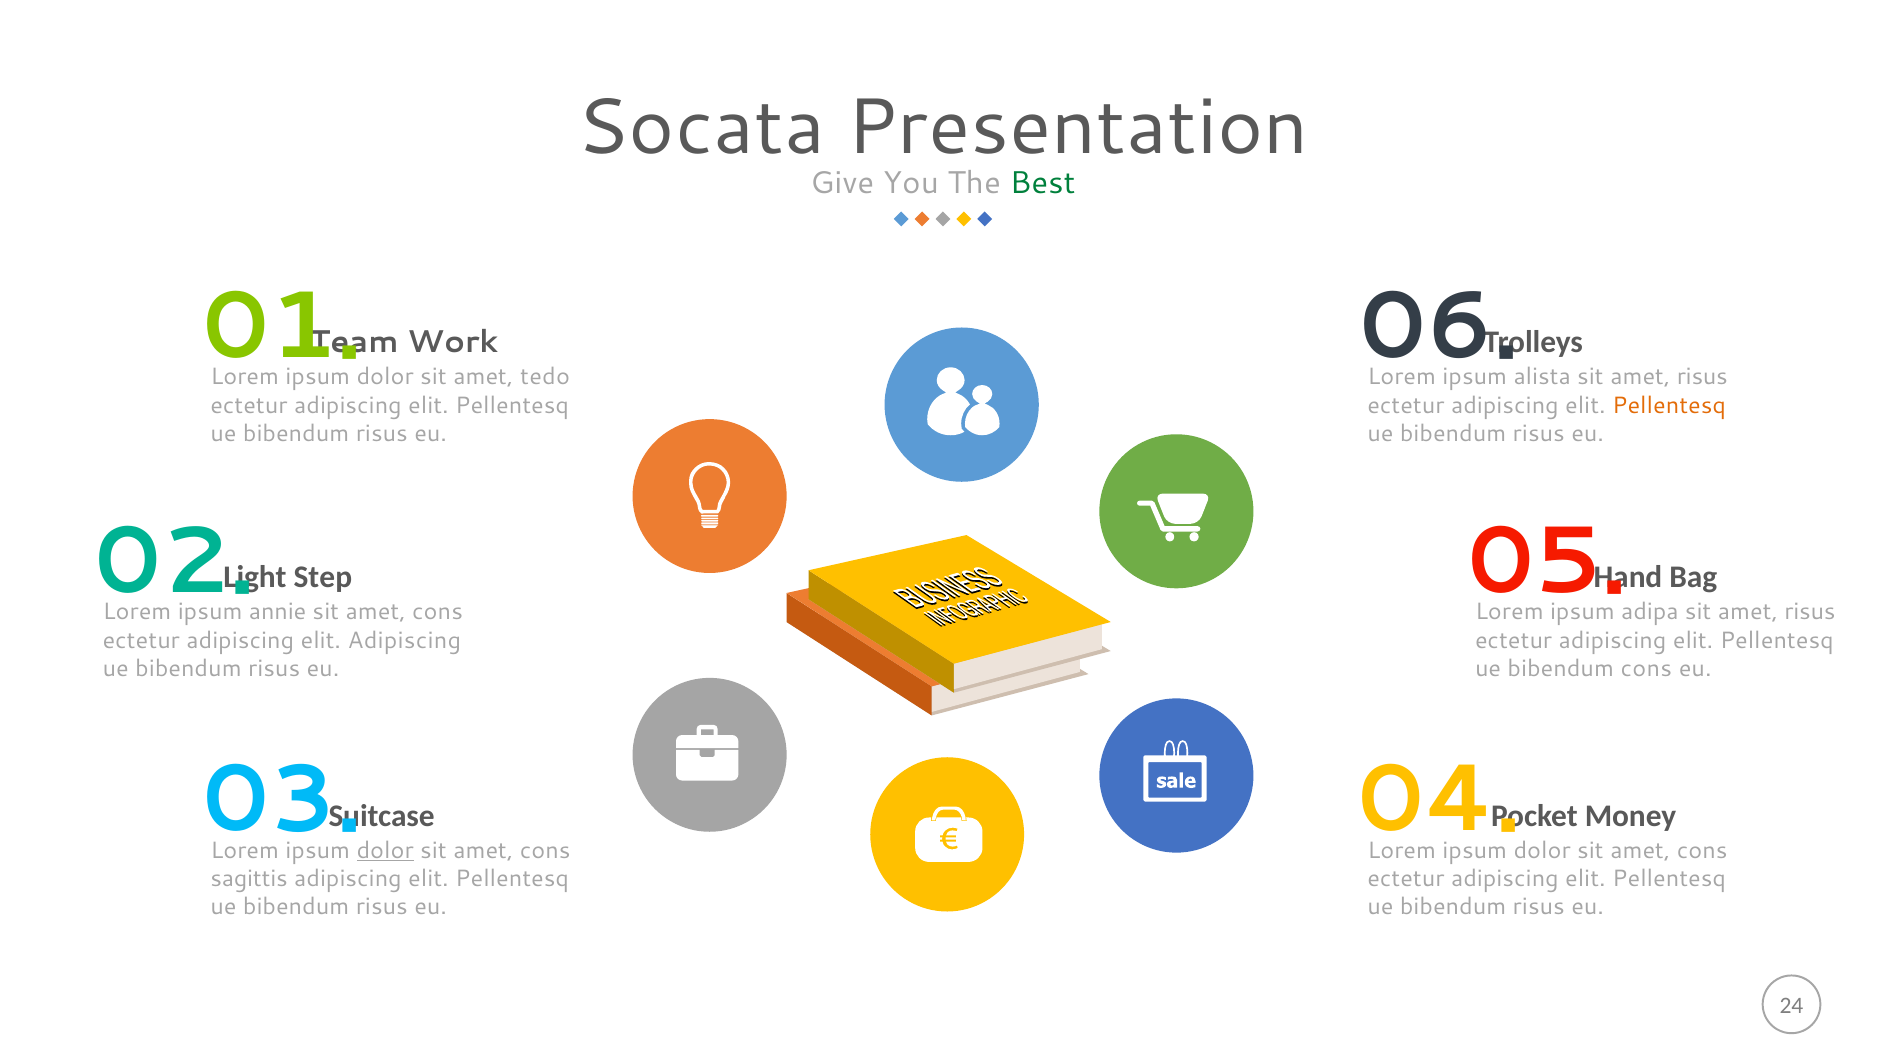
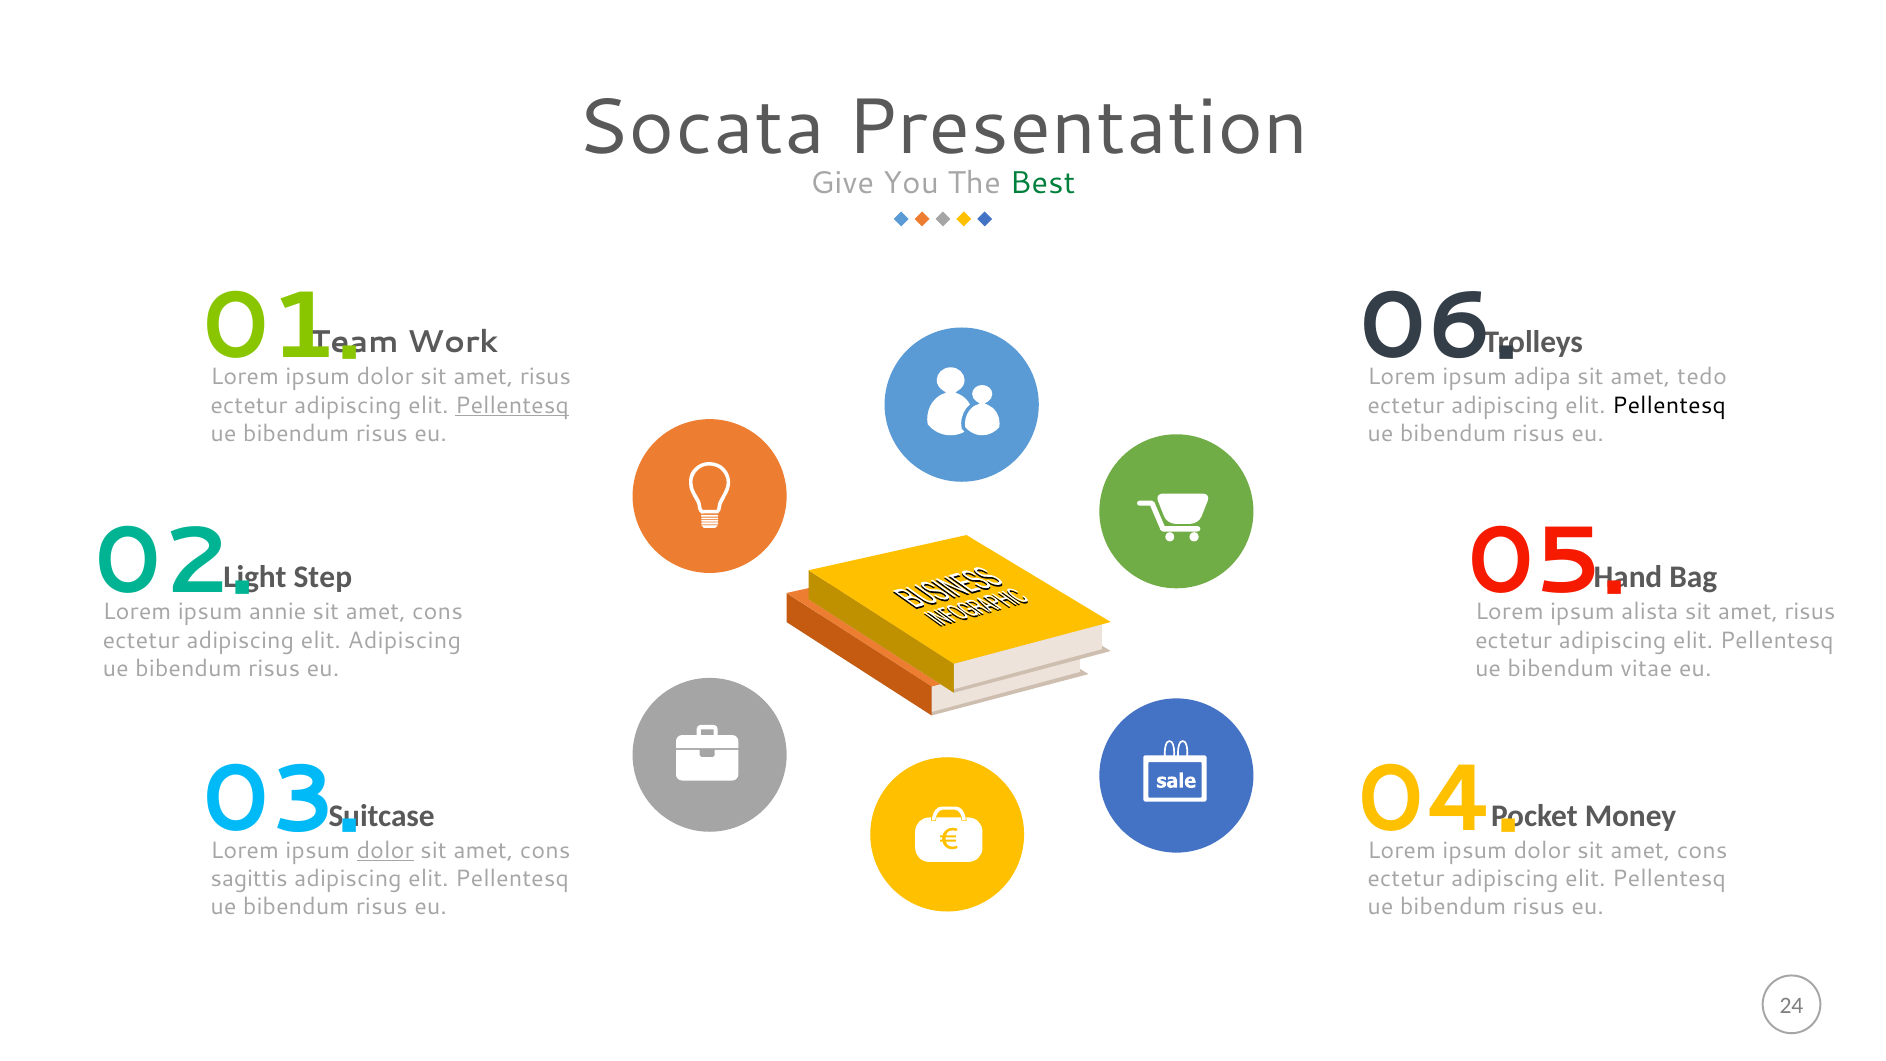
dolor sit amet tedo: tedo -> risus
alista: alista -> adipa
risus at (1702, 377): risus -> tedo
Pellentesq at (512, 405) underline: none -> present
Pellentesq at (1669, 405) colour: orange -> black
adipa: adipa -> alista
bibendum cons: cons -> vitae
